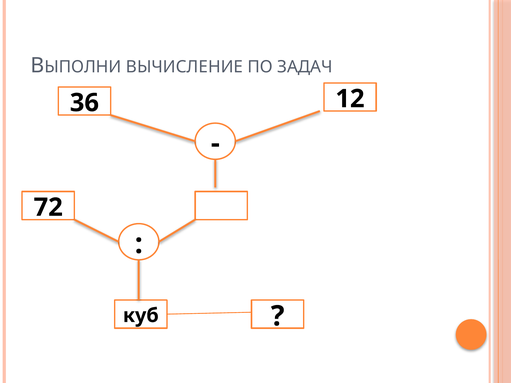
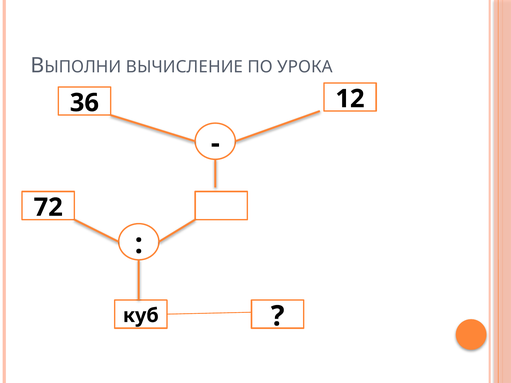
ЗАДАЧ: ЗАДАЧ -> УРОКА
